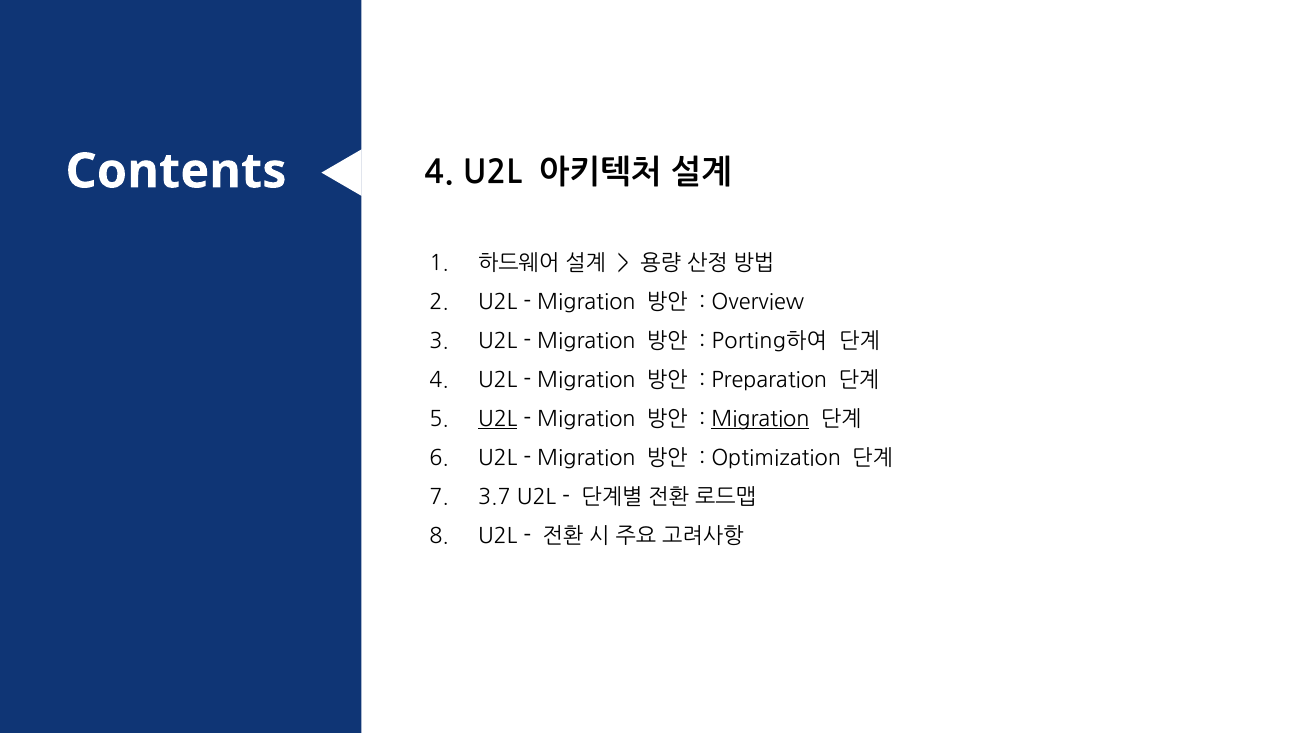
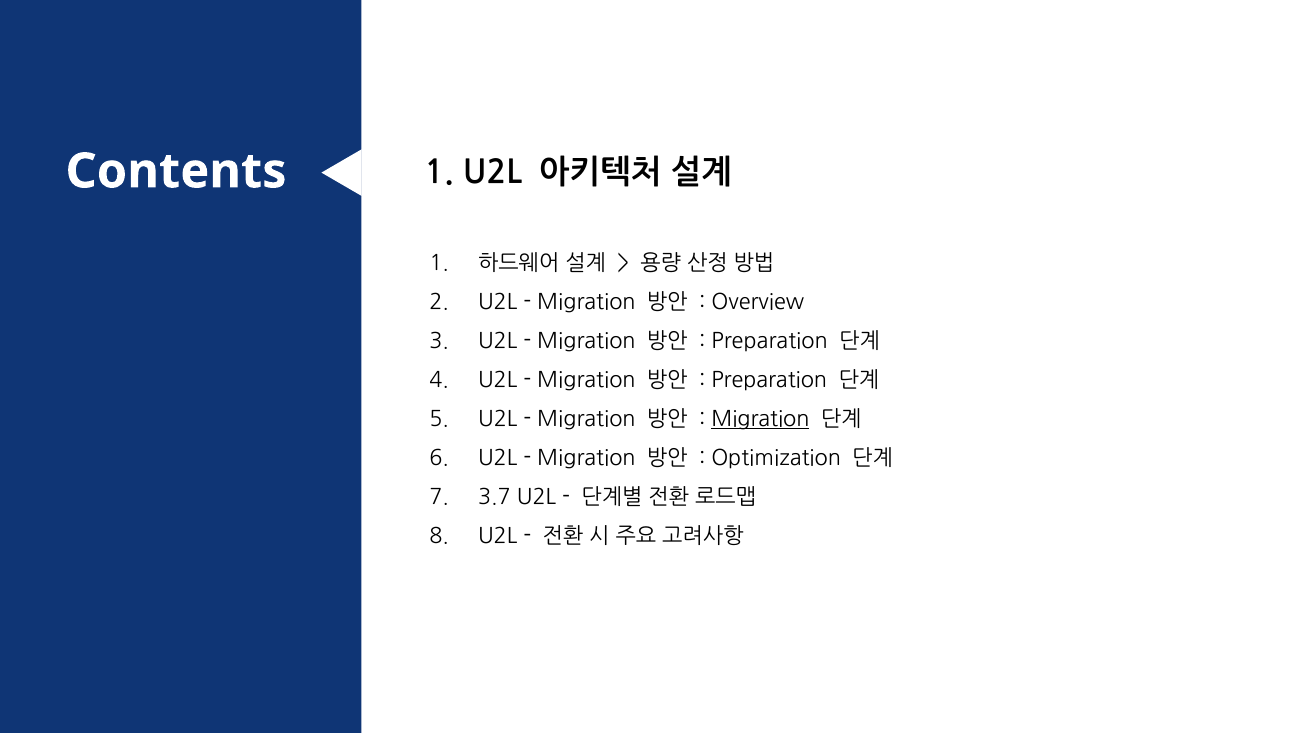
4 at (439, 172): 4 -> 1
Porting하여 at (769, 341): Porting하여 -> Preparation
U2L at (498, 419) underline: present -> none
